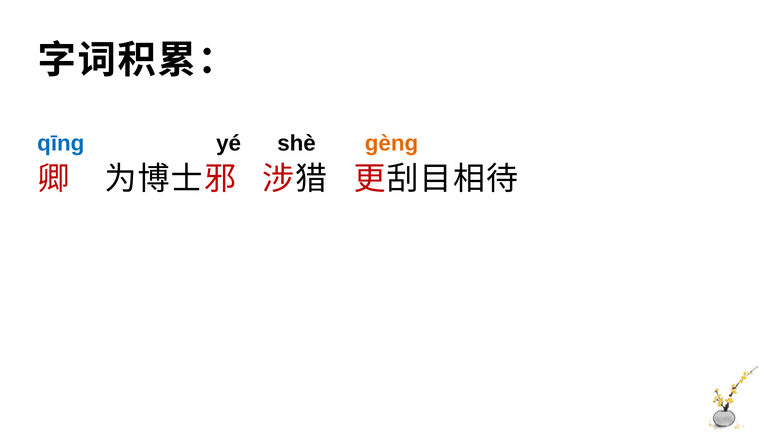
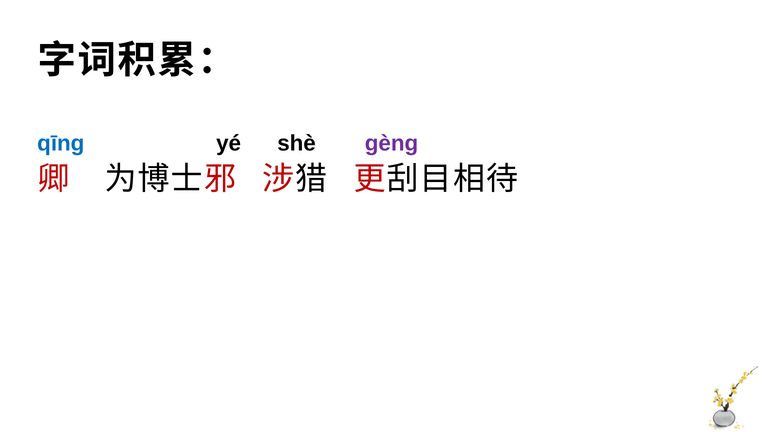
ɡènɡ colour: orange -> purple
